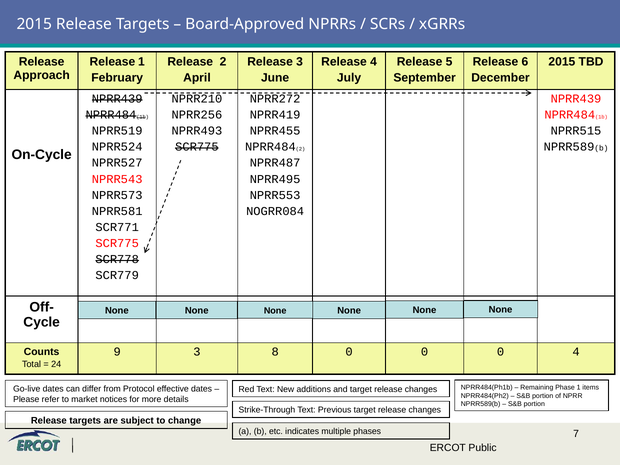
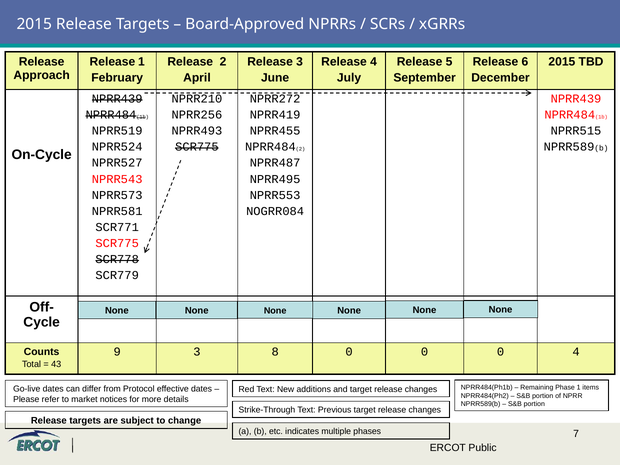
24: 24 -> 43
